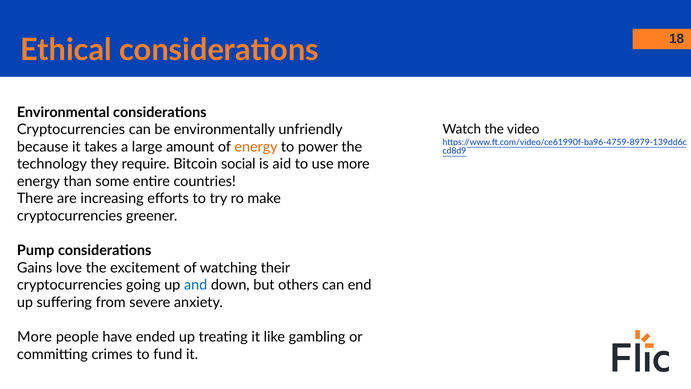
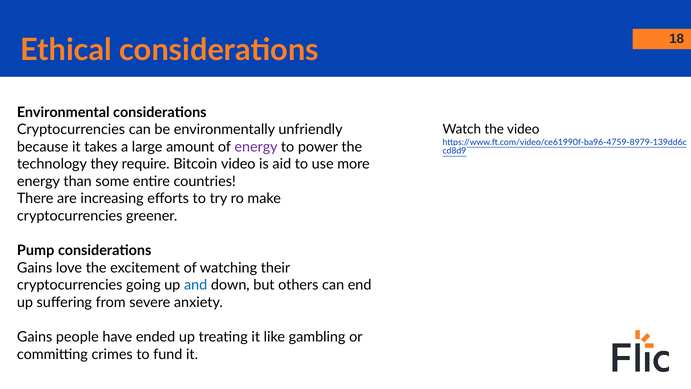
energy at (256, 147) colour: orange -> purple
Bitcoin social: social -> video
More at (35, 337): More -> Gains
